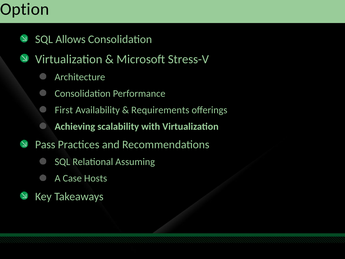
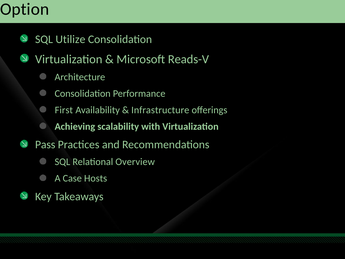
Allows: Allows -> Utilize
Stress-V: Stress-V -> Reads-V
Requirements: Requirements -> Infrastructure
Assuming: Assuming -> Overview
